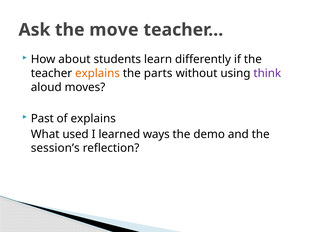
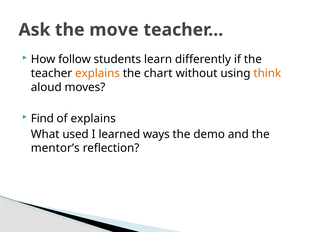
about: about -> follow
parts: parts -> chart
think colour: purple -> orange
Past: Past -> Find
session’s: session’s -> mentor’s
